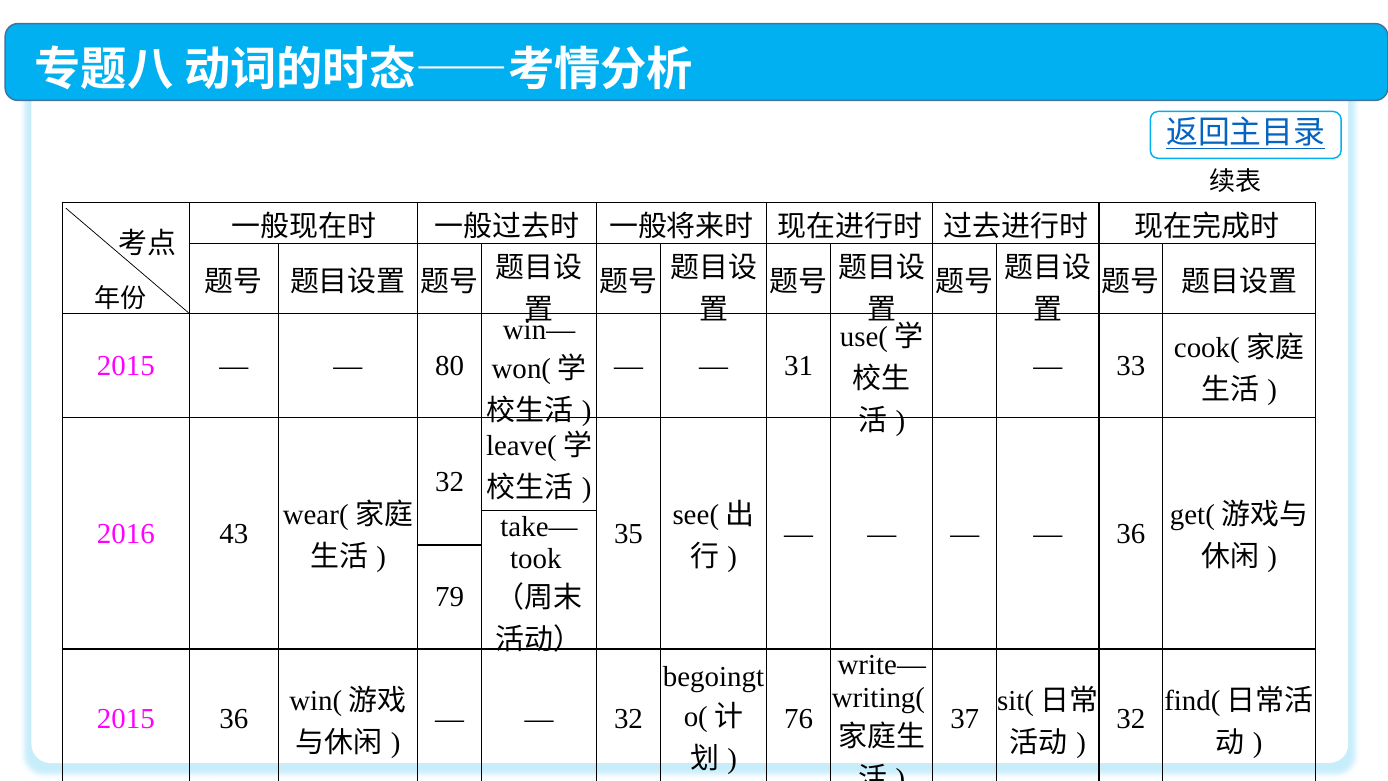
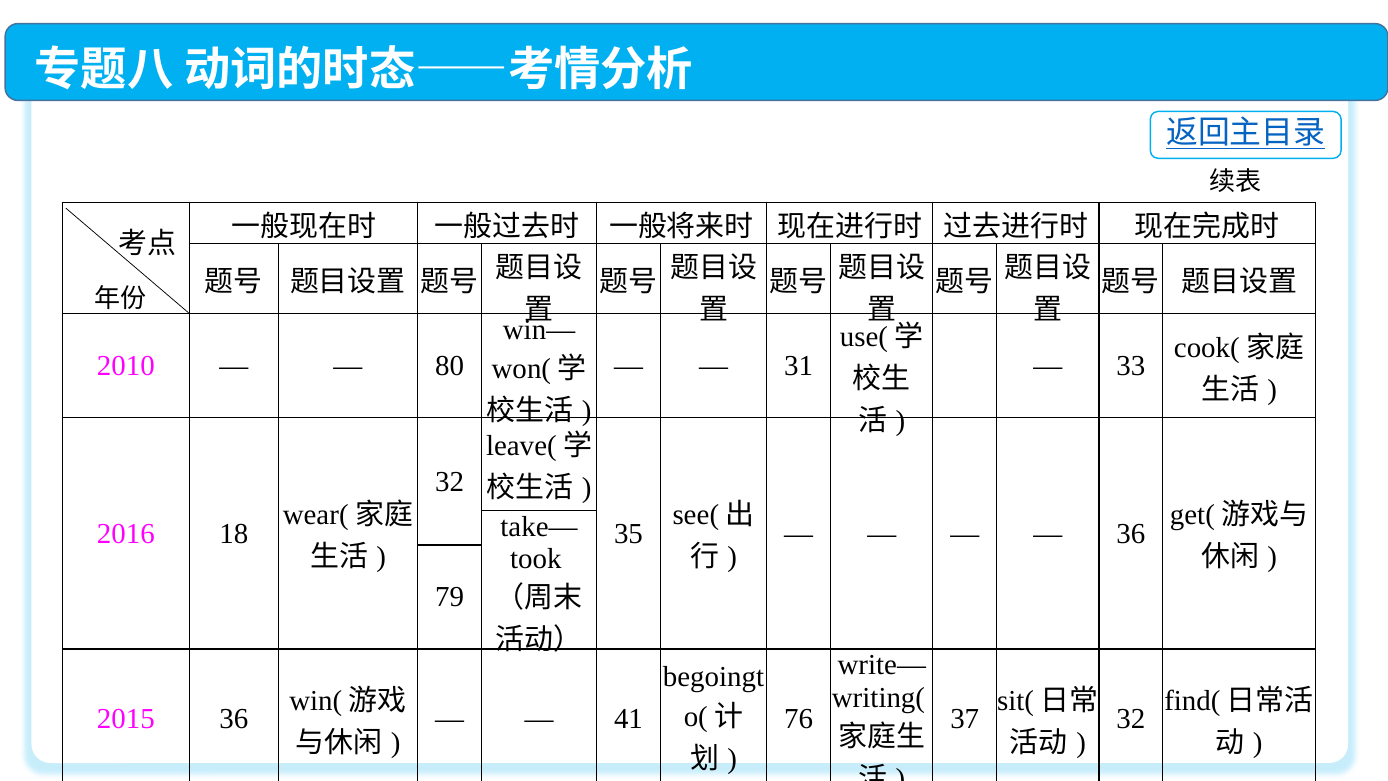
2015 at (126, 365): 2015 -> 2010
43: 43 -> 18
32 at (629, 719): 32 -> 41
